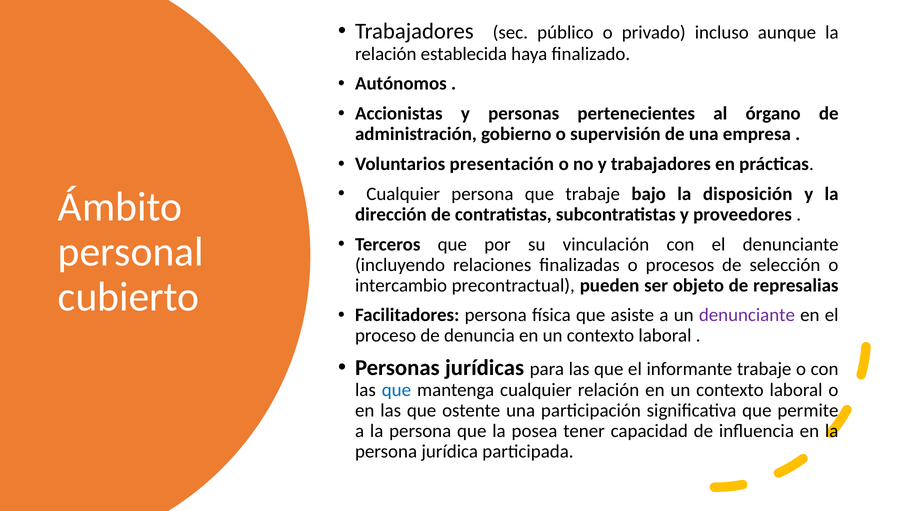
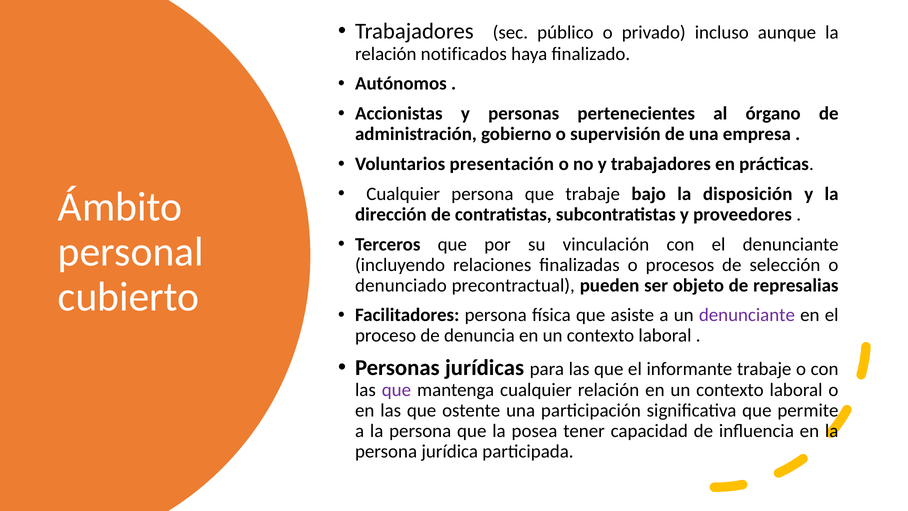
establecida: establecida -> notificados
intercambio: intercambio -> denunciado
que at (396, 390) colour: blue -> purple
